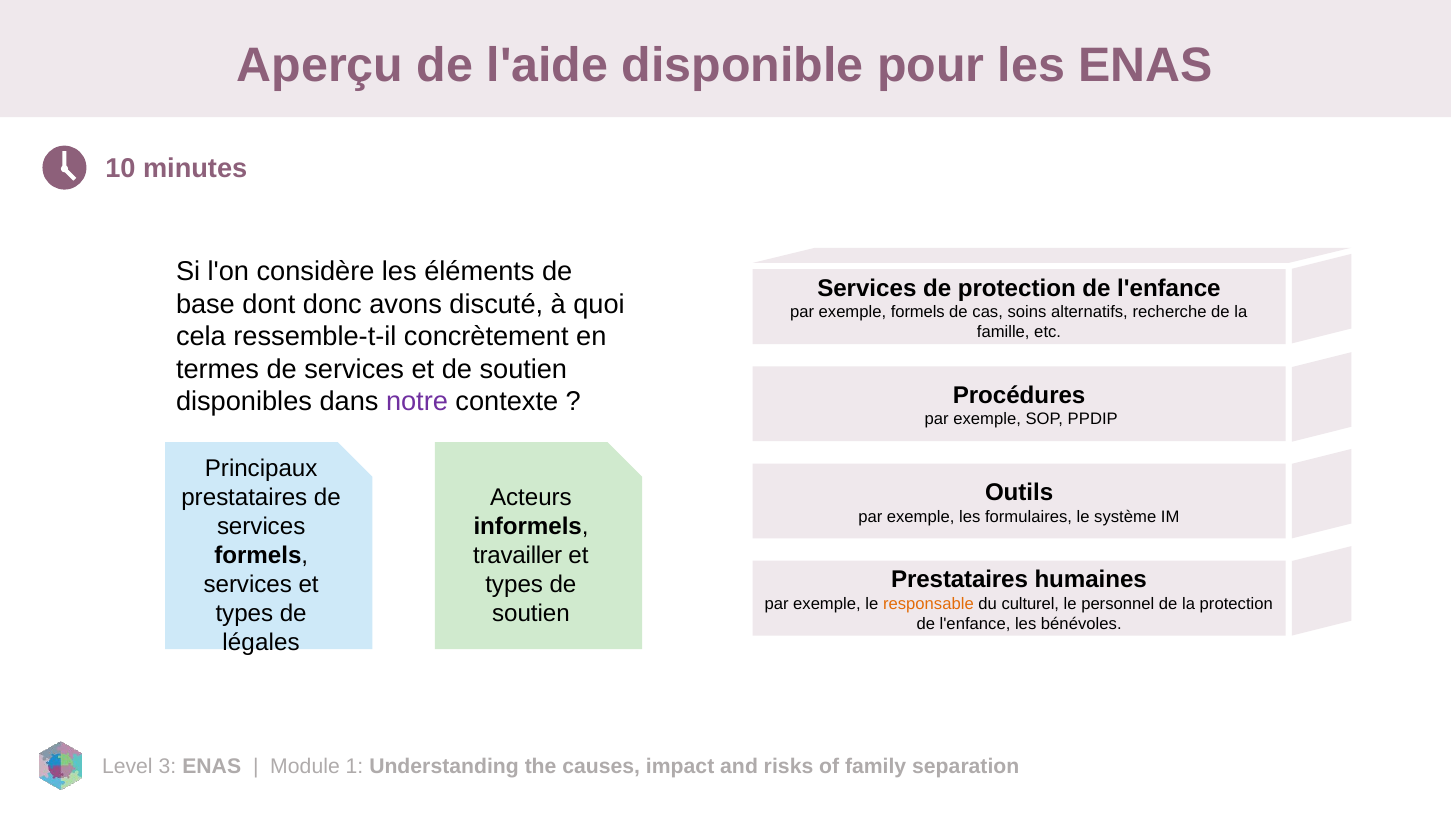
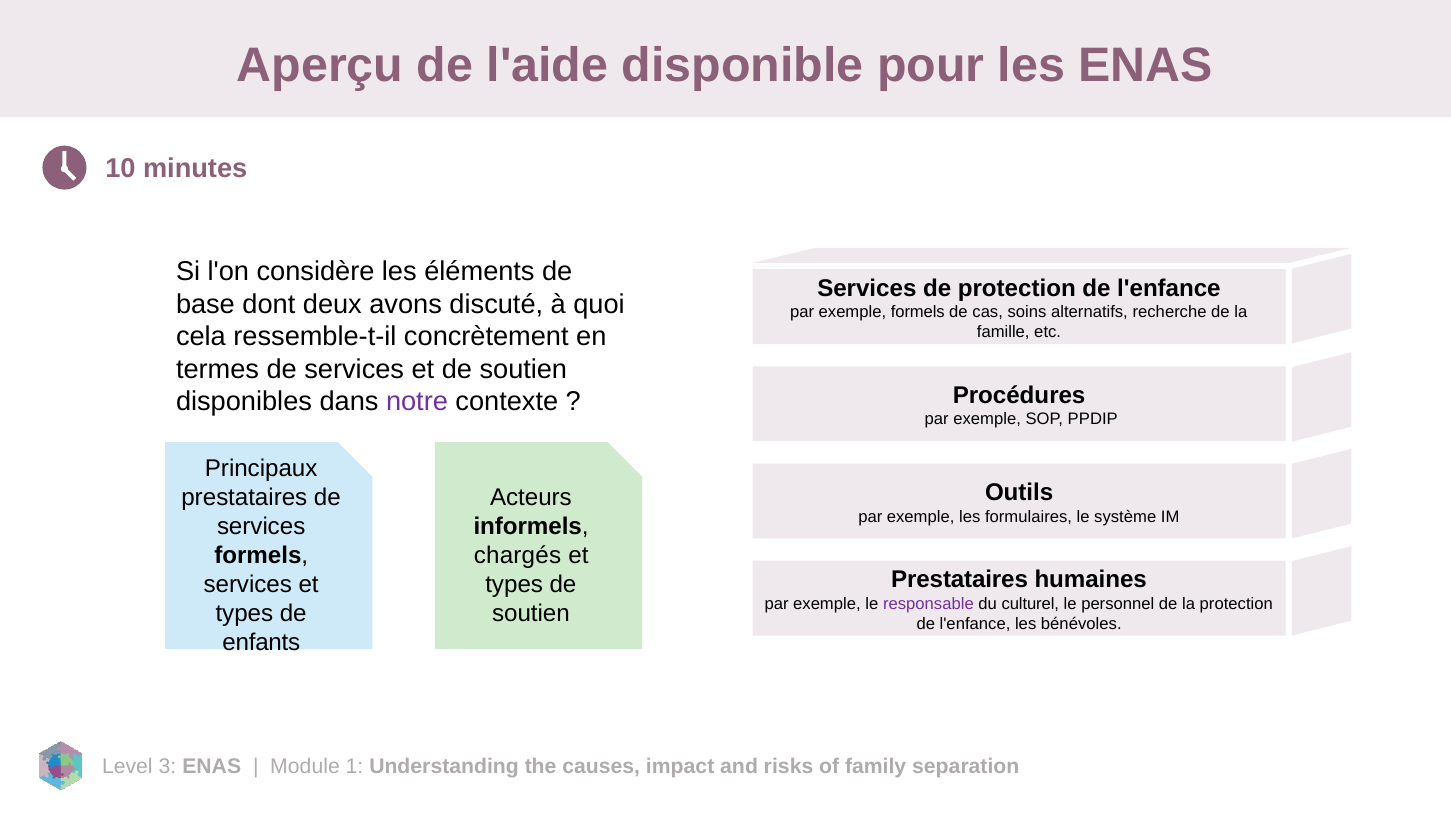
donc: donc -> deux
travailler: travailler -> chargés
responsable colour: orange -> purple
légales: légales -> enfants
